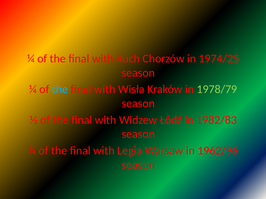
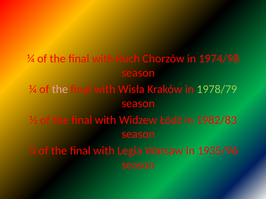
1974/25: 1974/25 -> 1974/98
the at (60, 89) colour: light blue -> pink
1962/96: 1962/96 -> 1935/96
